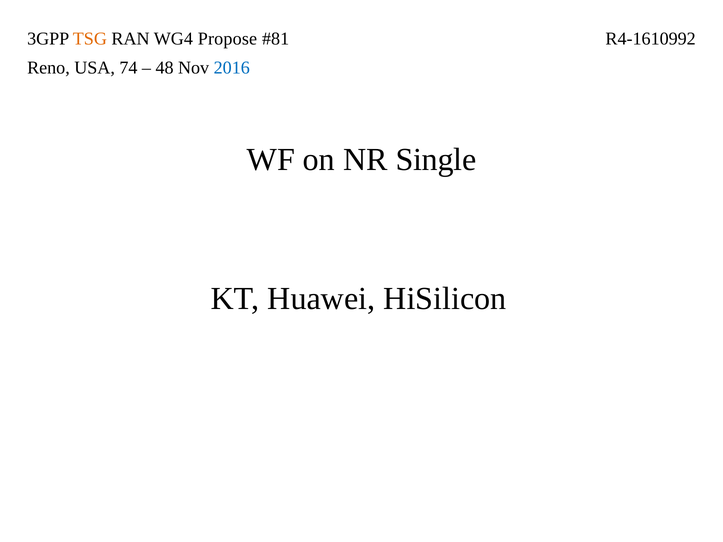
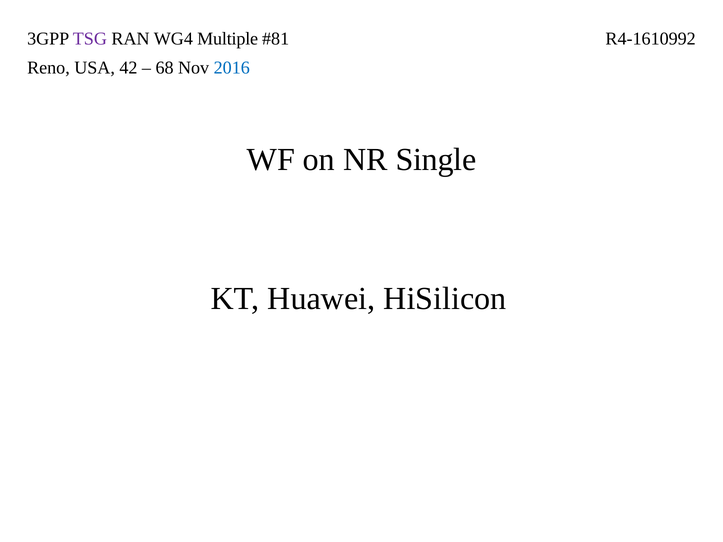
TSG colour: orange -> purple
Propose: Propose -> Multiple
74: 74 -> 42
48: 48 -> 68
